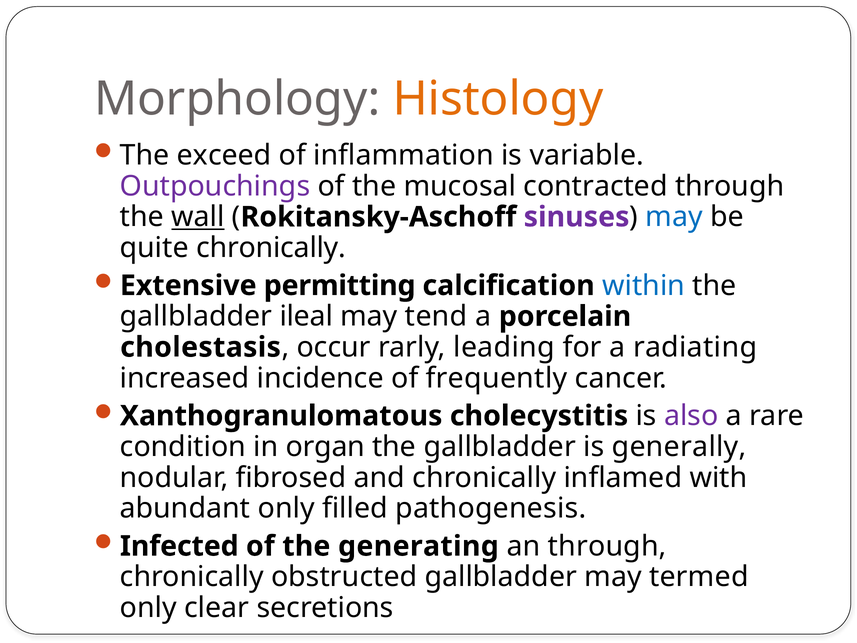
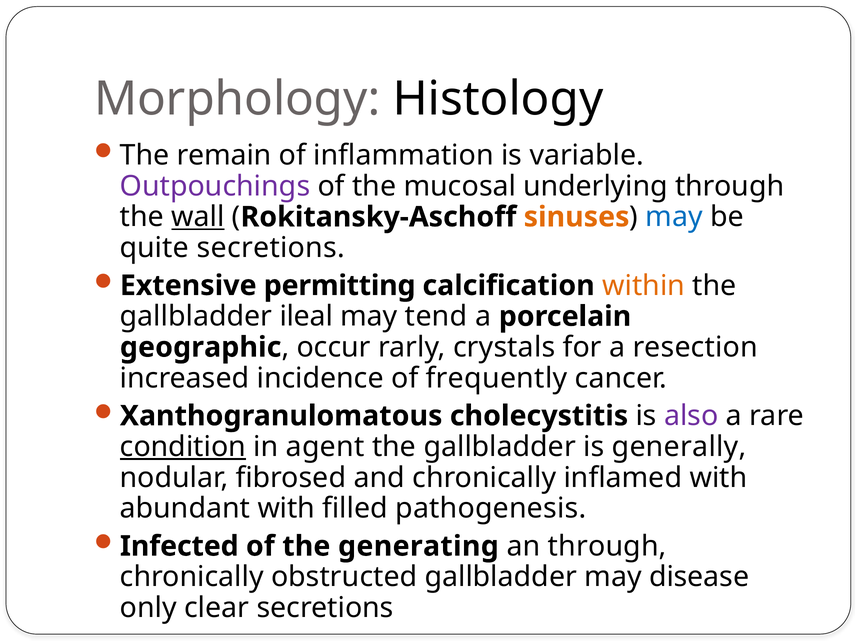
Histology colour: orange -> black
exceed: exceed -> remain
contracted: contracted -> underlying
sinuses colour: purple -> orange
quite chronically: chronically -> secretions
within colour: blue -> orange
cholestasis: cholestasis -> geographic
leading: leading -> crystals
radiating: radiating -> resection
condition underline: none -> present
organ: organ -> agent
abundant only: only -> with
termed: termed -> disease
